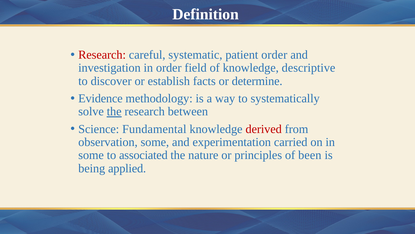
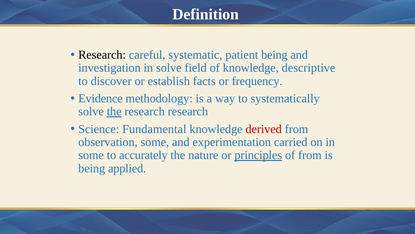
Research at (102, 55) colour: red -> black
patient order: order -> being
in order: order -> solve
determine: determine -> frequency
research between: between -> research
associated: associated -> accurately
principles underline: none -> present
of been: been -> from
